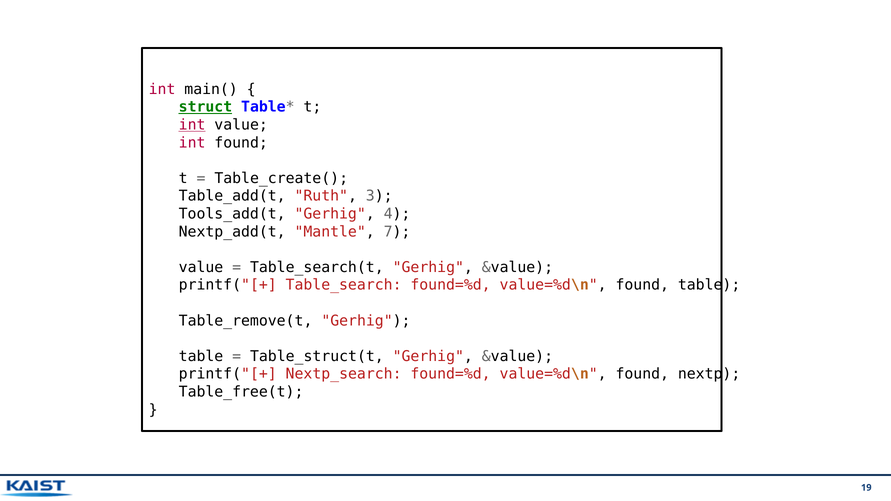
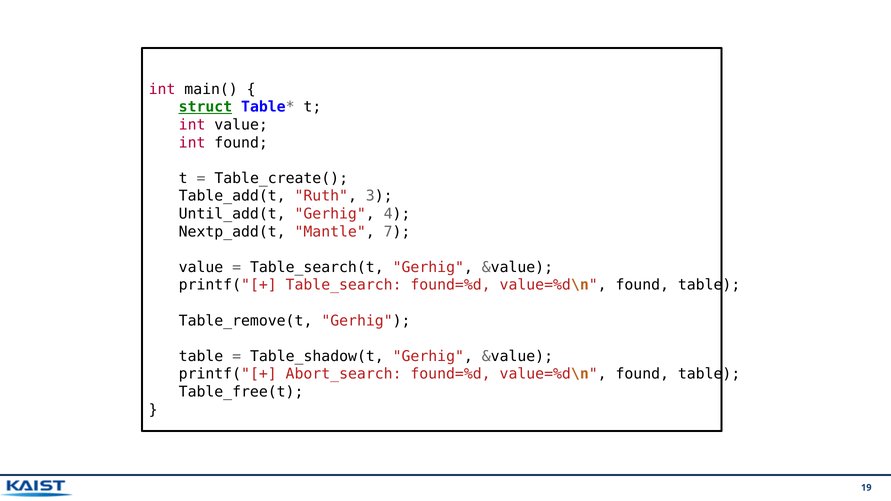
int at (192, 125) underline: present -> none
Tools_add(t: Tools_add(t -> Until_add(t
Table_struct(t: Table_struct(t -> Table_shadow(t
Nextp_search: Nextp_search -> Abort_search
nextp at (709, 374): nextp -> table
